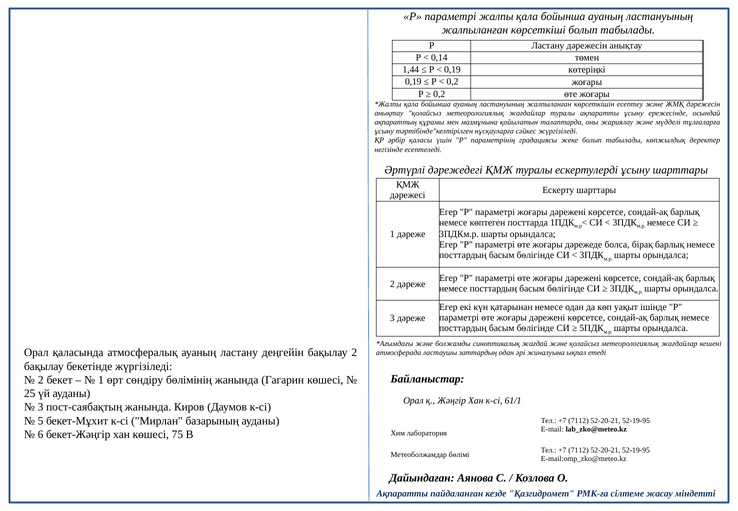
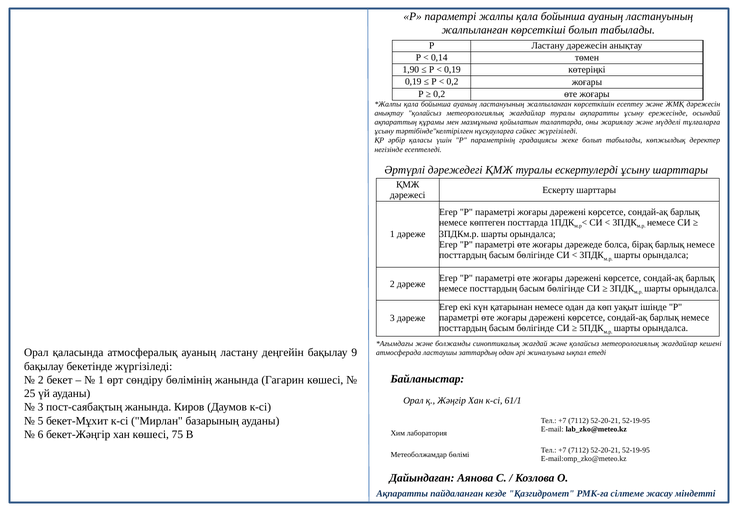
1,44: 1,44 -> 1,90
бақылау 2: 2 -> 9
